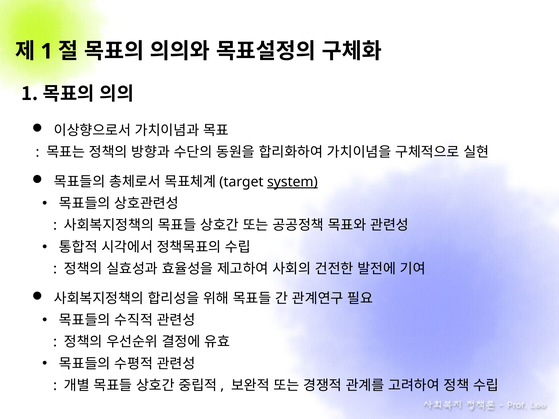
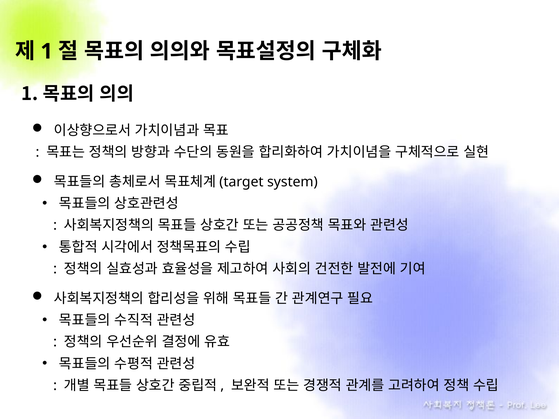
system underline: present -> none
